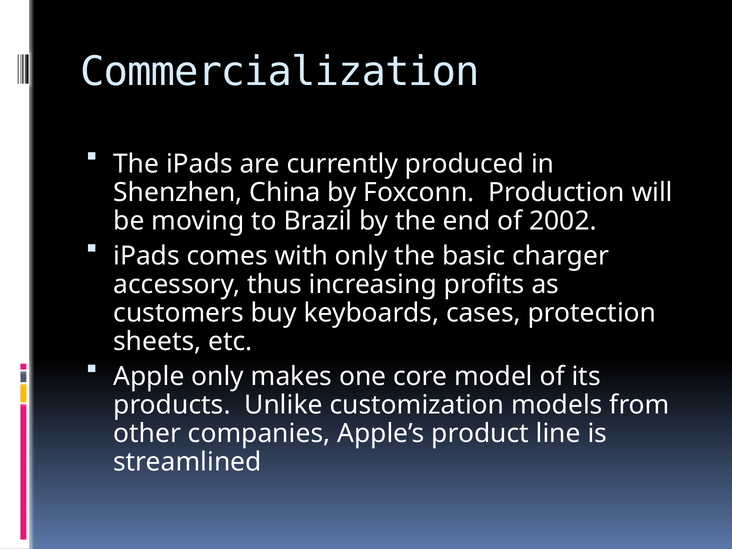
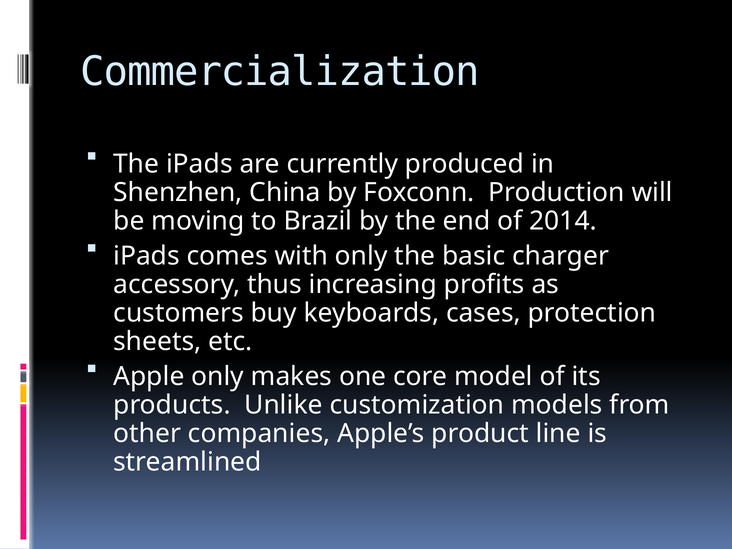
2002: 2002 -> 2014
